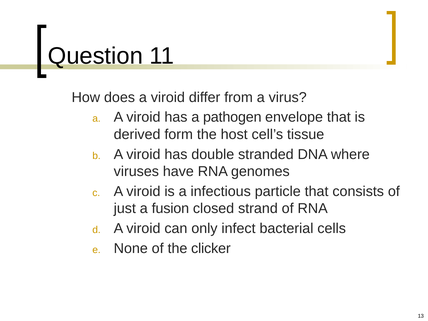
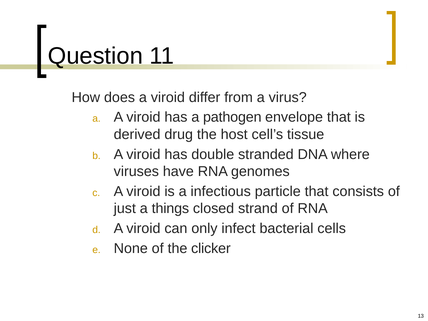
form: form -> drug
fusion: fusion -> things
